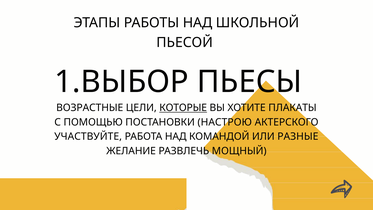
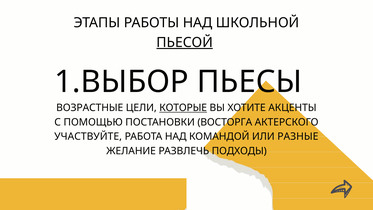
ПЬЕСОЙ underline: none -> present
ПЛАКАТЫ: ПЛАКАТЫ -> АКЦЕНТЫ
НАСТРОЮ: НАСТРОЮ -> ВОСТОРГА
МОЩНЫЙ: МОЩНЫЙ -> ПОДХОДЫ
